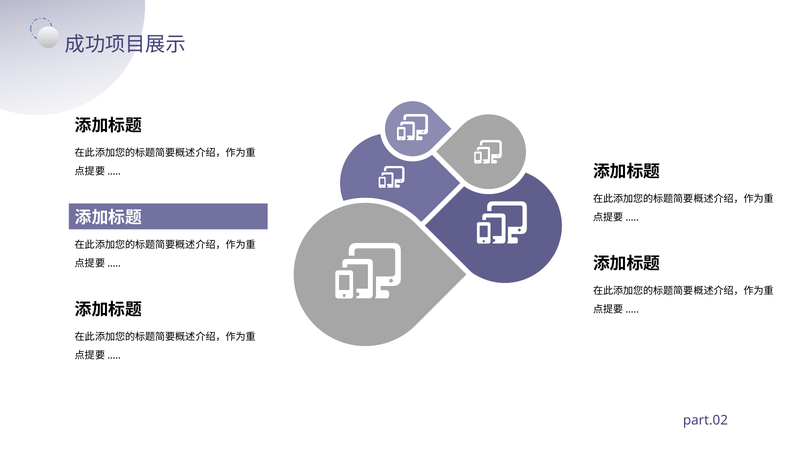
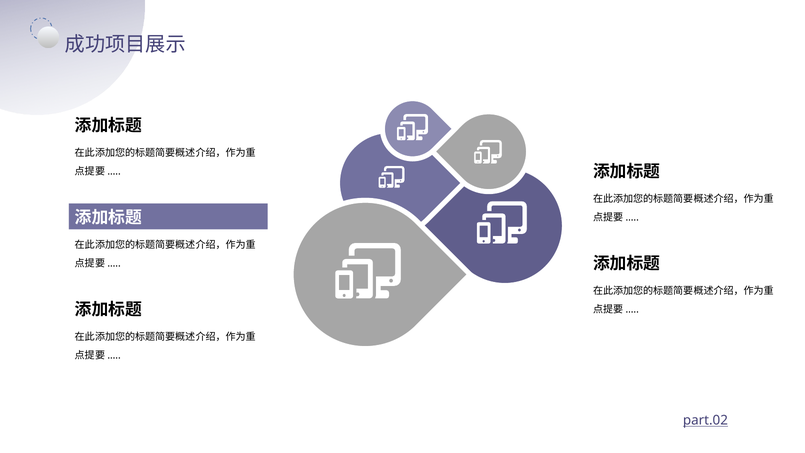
part.02 underline: none -> present
